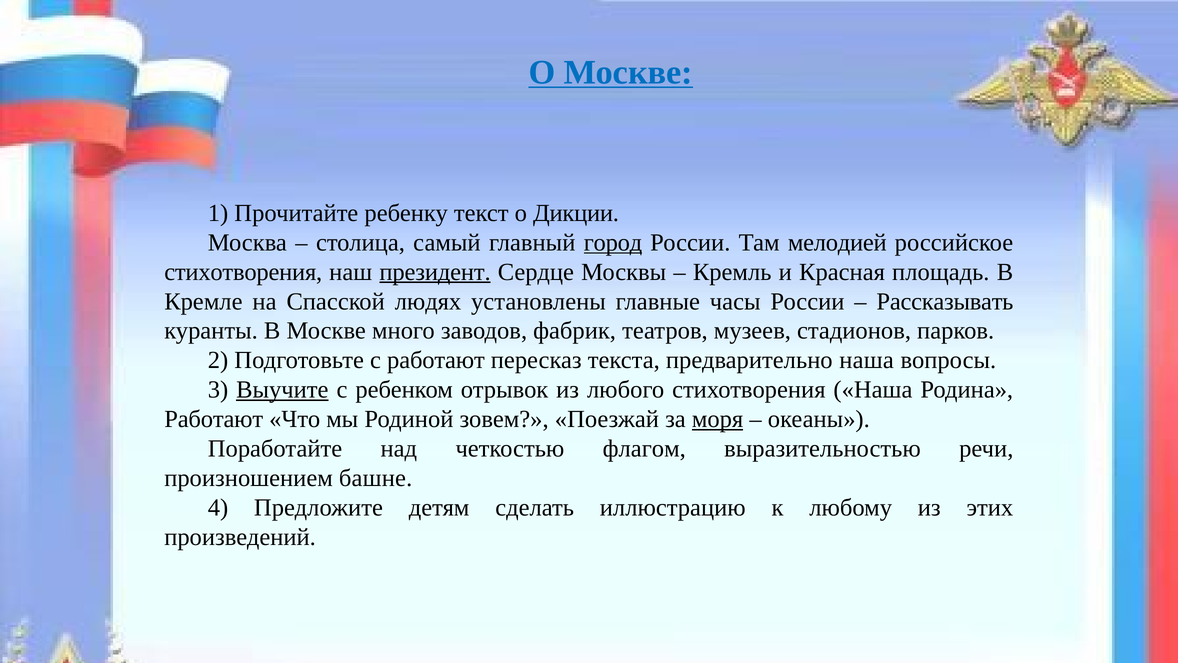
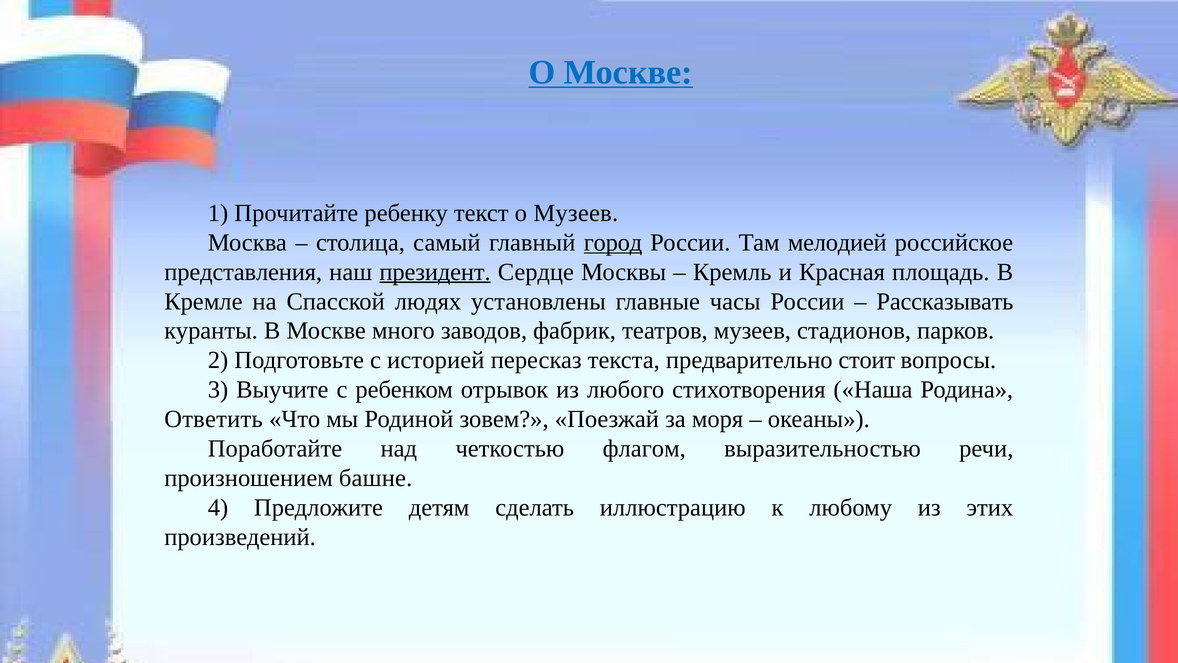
о Дикции: Дикции -> Музеев
стихотворения at (243, 272): стихотворения -> представления
с работают: работают -> историей
предварительно наша: наша -> стоит
Выучите underline: present -> none
Работают at (214, 419): Работают -> Ответить
моря underline: present -> none
